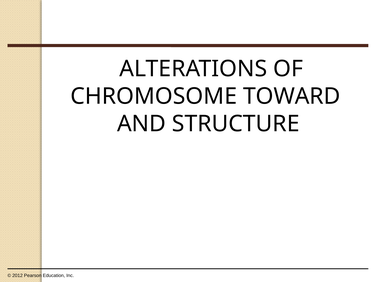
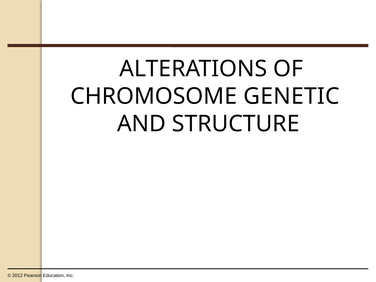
TOWARD: TOWARD -> GENETIC
